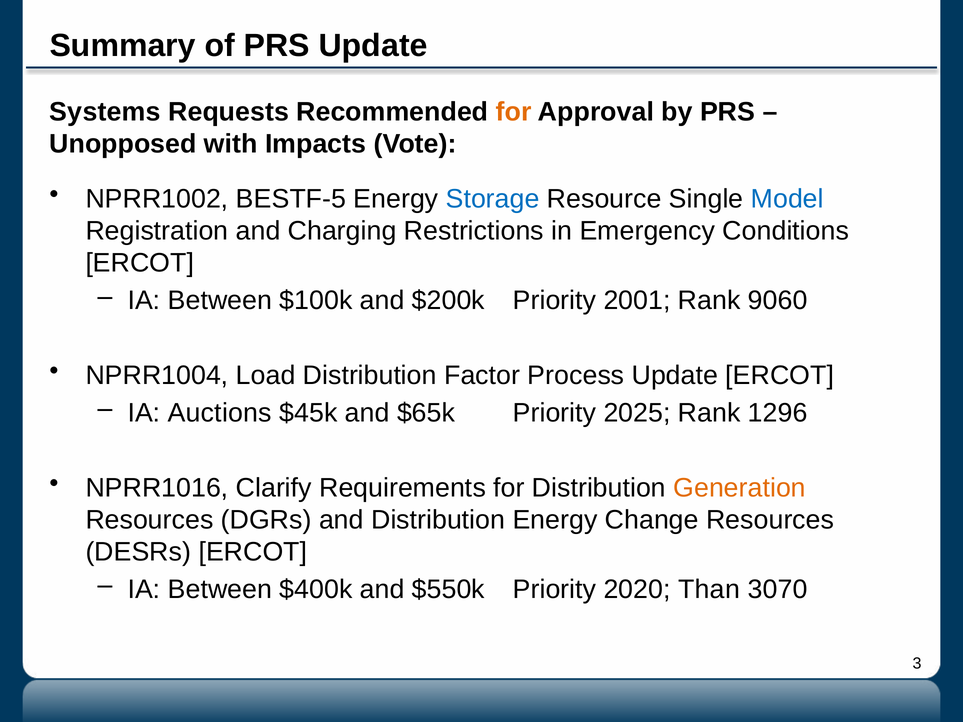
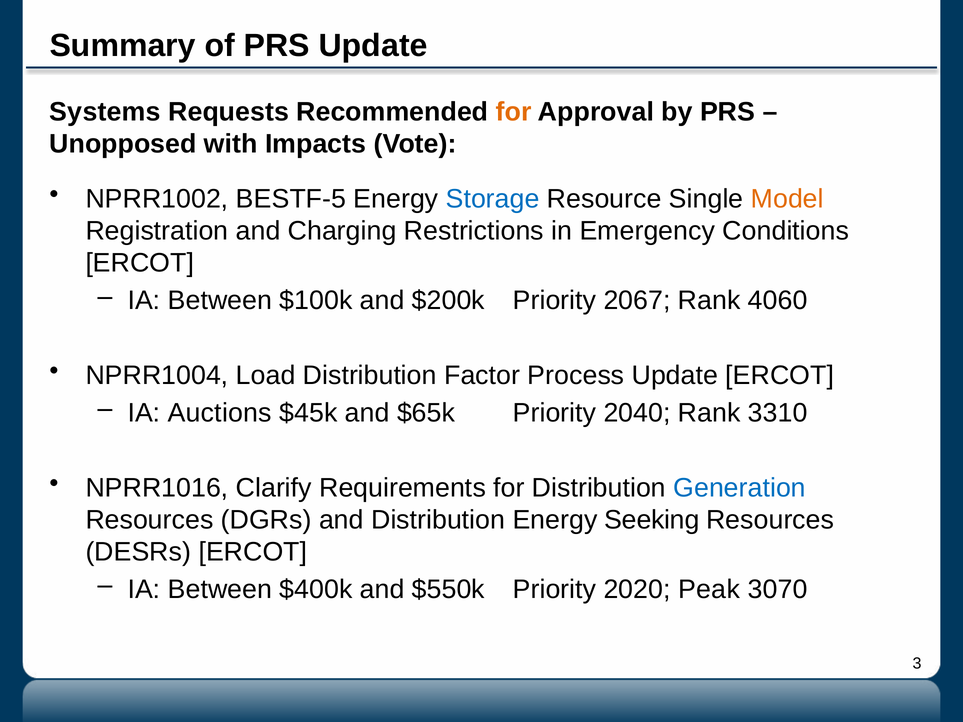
Model colour: blue -> orange
2001: 2001 -> 2067
9060: 9060 -> 4060
2025: 2025 -> 2040
1296: 1296 -> 3310
Generation colour: orange -> blue
Change: Change -> Seeking
Than: Than -> Peak
